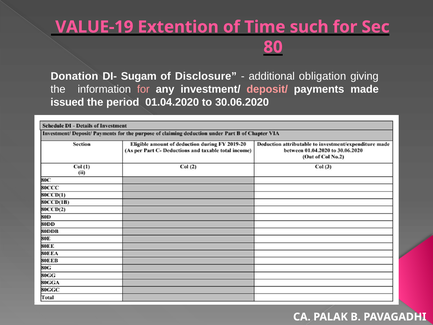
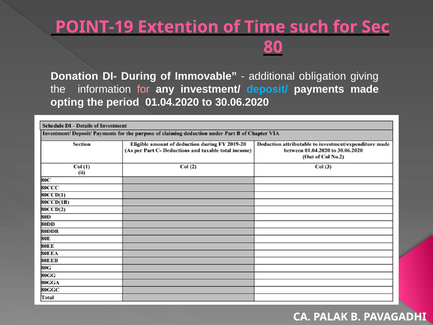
VALUE-19: VALUE-19 -> POINT-19
Sugam: Sugam -> During
Disclosure: Disclosure -> Immovable
deposit/ colour: pink -> light blue
issued: issued -> opting
